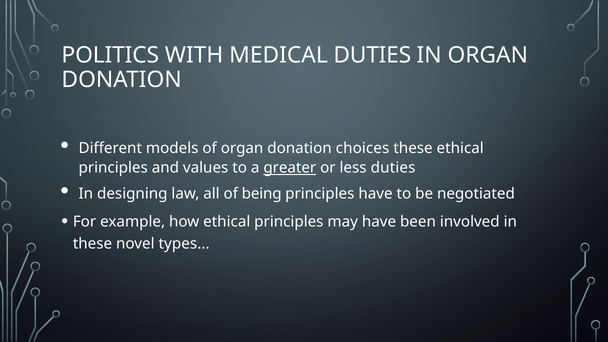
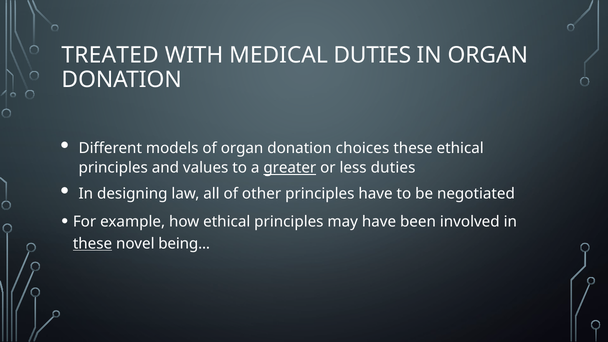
POLITICS: POLITICS -> TREATED
being: being -> other
these at (93, 244) underline: none -> present
types: types -> being
